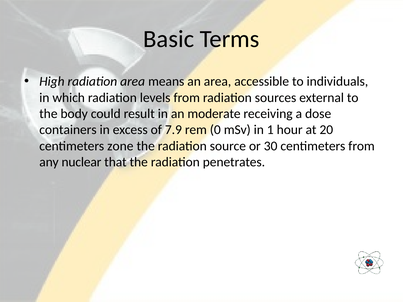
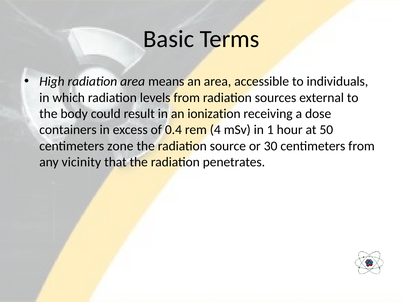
moderate: moderate -> ionization
7.9: 7.9 -> 0.4
0: 0 -> 4
20: 20 -> 50
nuclear: nuclear -> vicinity
